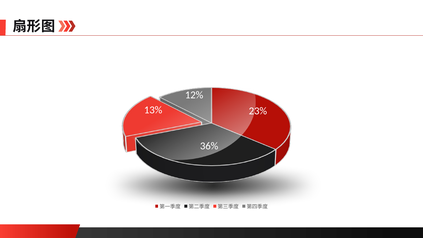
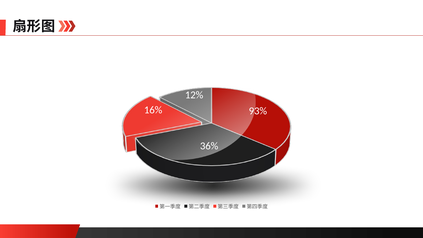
13%: 13% -> 16%
23%: 23% -> 93%
